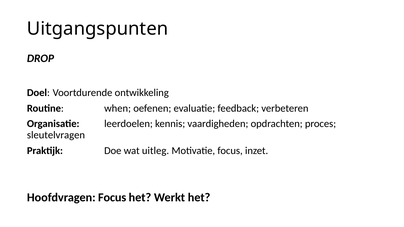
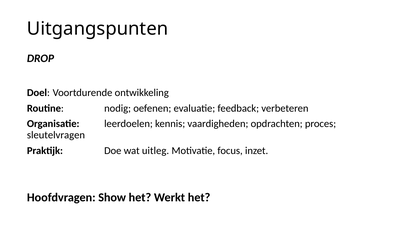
when: when -> nodig
Hoofdvragen Focus: Focus -> Show
